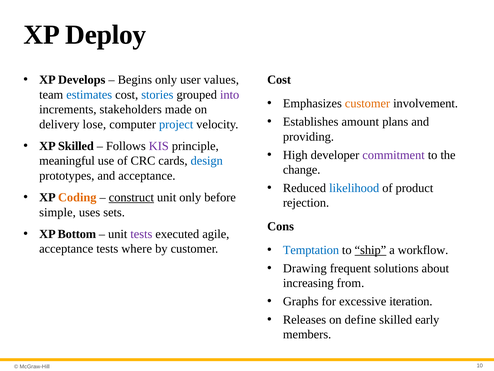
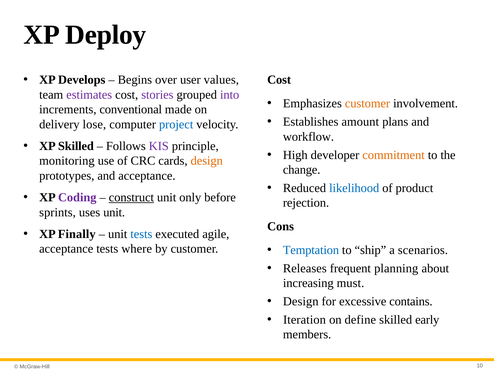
Begins only: only -> over
estimates colour: blue -> purple
stories colour: blue -> purple
stakeholders: stakeholders -> conventional
providing: providing -> workflow
commitment colour: purple -> orange
meaningful: meaningful -> monitoring
design at (207, 161) colour: blue -> orange
Coding colour: orange -> purple
simple: simple -> sprints
uses sets: sets -> unit
Bottom: Bottom -> Finally
tests at (141, 234) colour: purple -> blue
ship underline: present -> none
workflow: workflow -> scenarios
Drawing: Drawing -> Releases
solutions: solutions -> planning
from: from -> must
Graphs at (301, 301): Graphs -> Design
iteration: iteration -> contains
Releases: Releases -> Iteration
